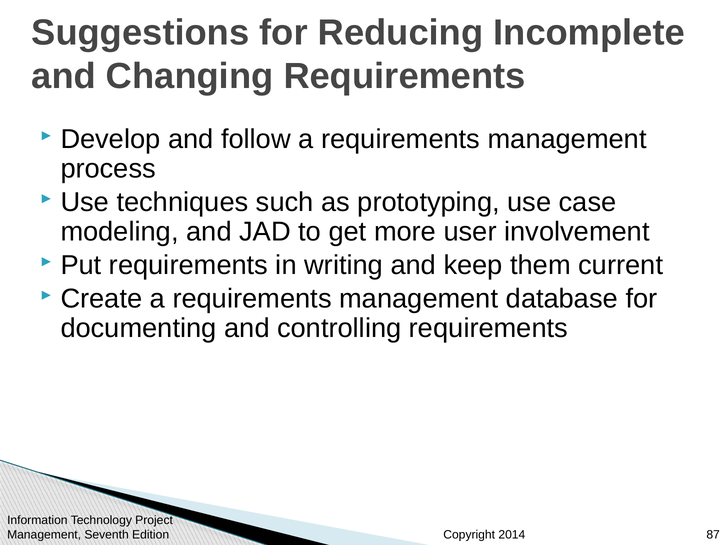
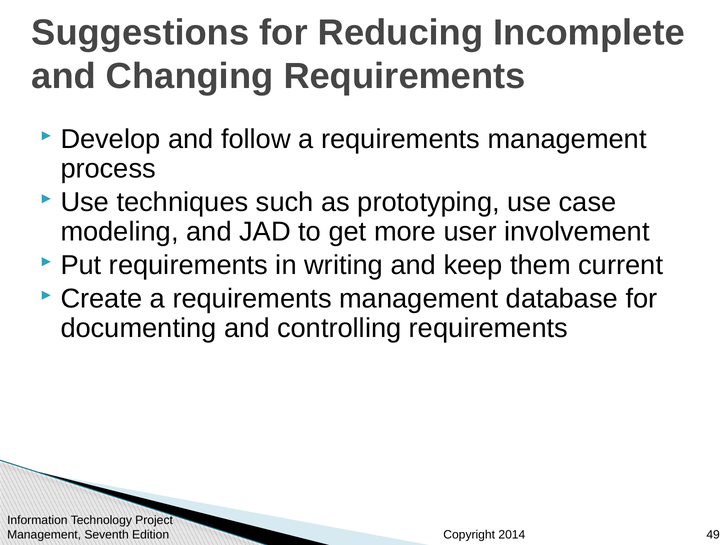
87: 87 -> 49
